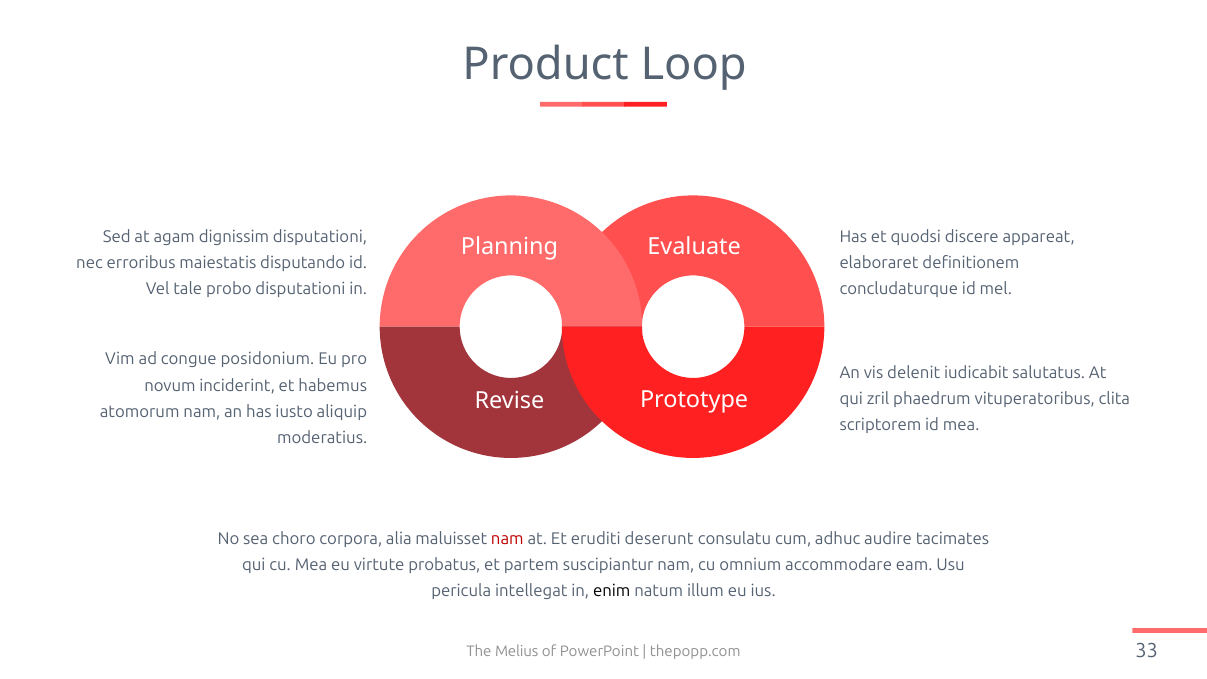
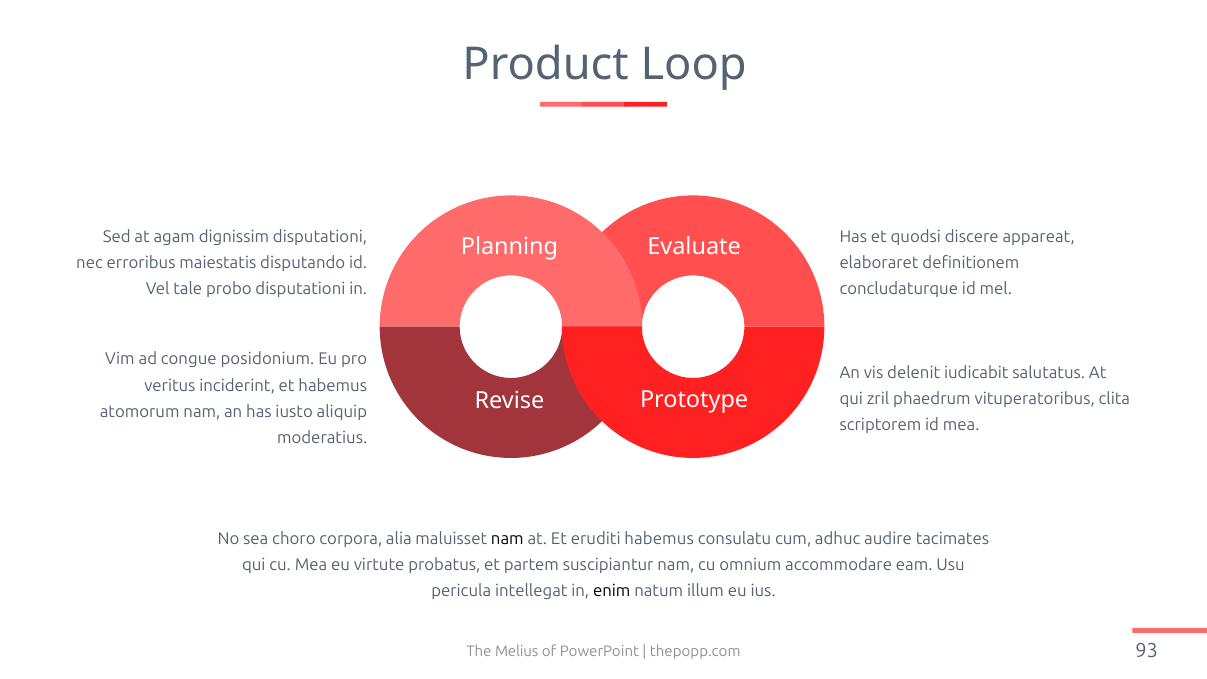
novum: novum -> veritus
nam at (507, 539) colour: red -> black
eruditi deserunt: deserunt -> habemus
33: 33 -> 93
